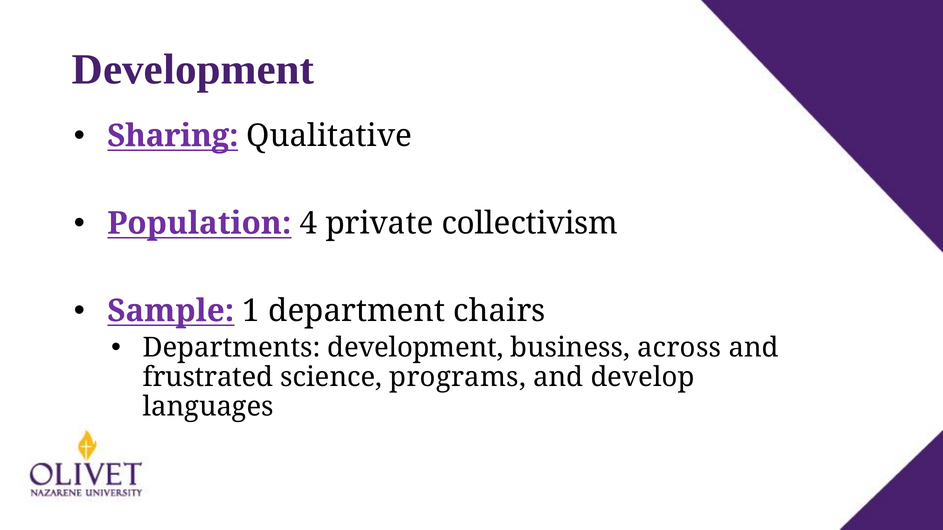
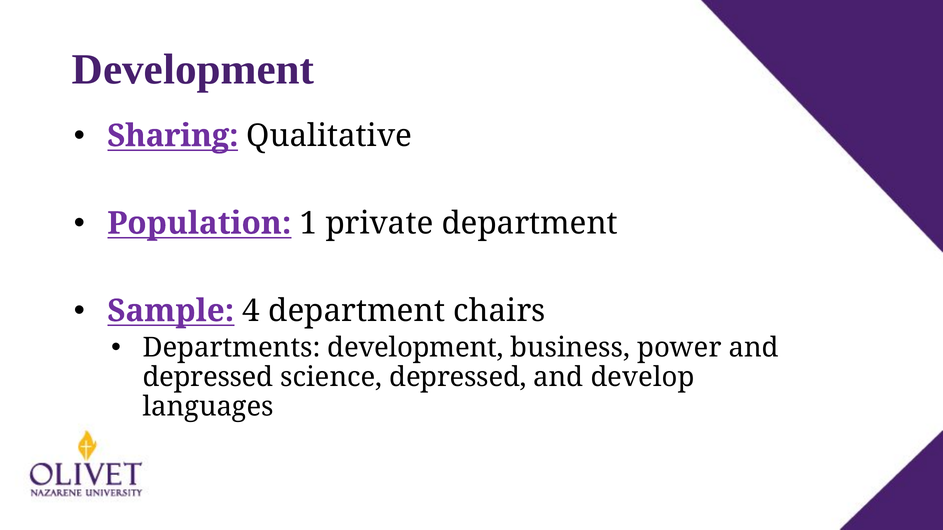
4: 4 -> 1
private collectivism: collectivism -> department
1: 1 -> 4
across: across -> power
frustrated at (208, 378): frustrated -> depressed
science programs: programs -> depressed
